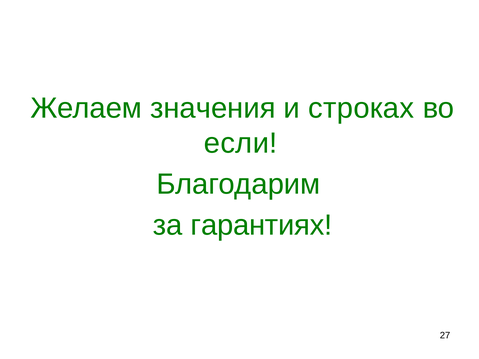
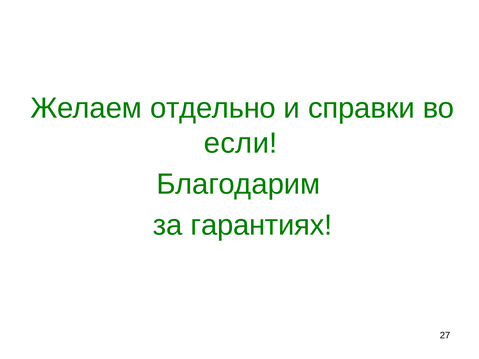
значения: значения -> отдельно
строках: строках -> справки
